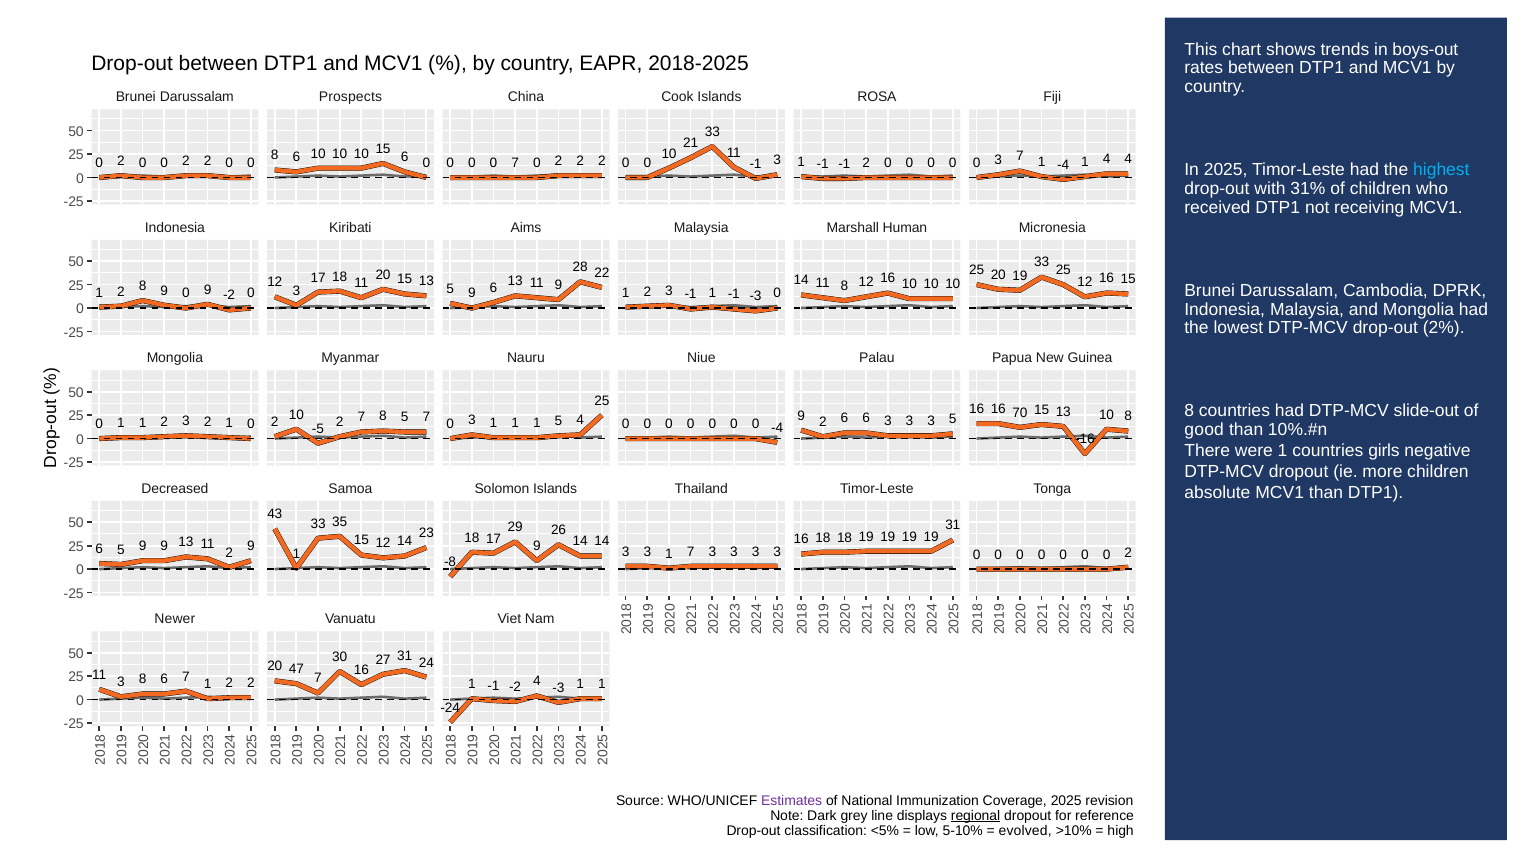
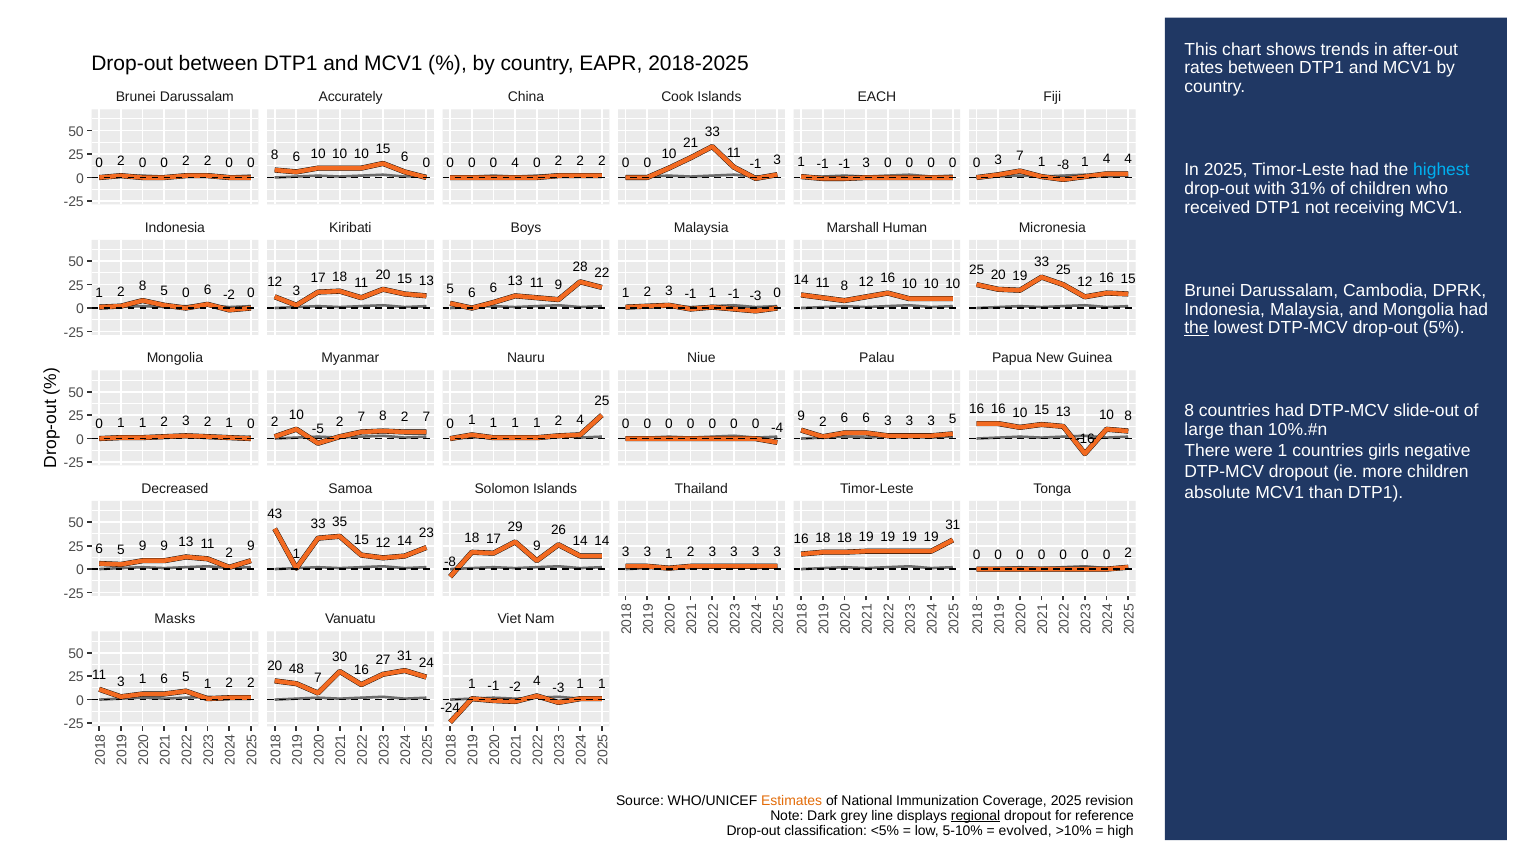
boys-out: boys-out -> after-out
Prospects: Prospects -> Accurately
ROSA: ROSA -> EACH
-1 -1 2: 2 -> 3
0 7: 7 -> 4
1 -4: -4 -> -8
Aims: Aims -> Boys
9 at (472, 294): 9 -> 6
8 9: 9 -> 5
9 at (208, 290): 9 -> 6
the at (1196, 328) underline: none -> present
2%: 2% -> 5%
16 16 70: 70 -> 10
3 at (472, 420): 3 -> 1
1 1 1 5: 5 -> 2
good: good -> large
7 8 5: 5 -> 2
3 3 1 7: 7 -> 2
Newer: Newer -> Masks
47: 47 -> 48
8 at (143, 680): 8 -> 1
7 at (186, 677): 7 -> 5
Estimates colour: purple -> orange
